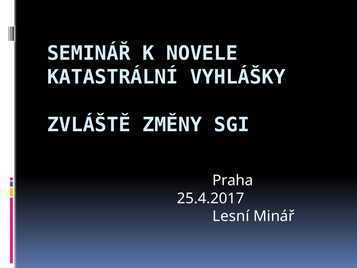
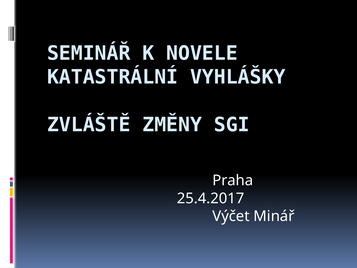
Lesní: Lesní -> Výčet
